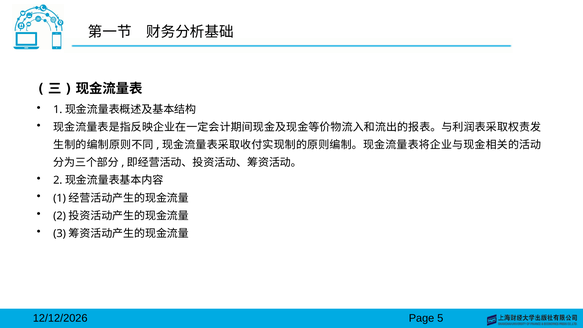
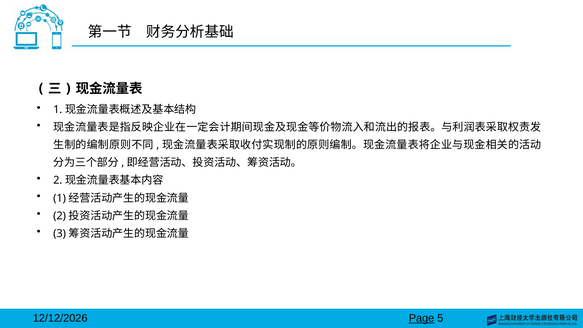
Page underline: none -> present
